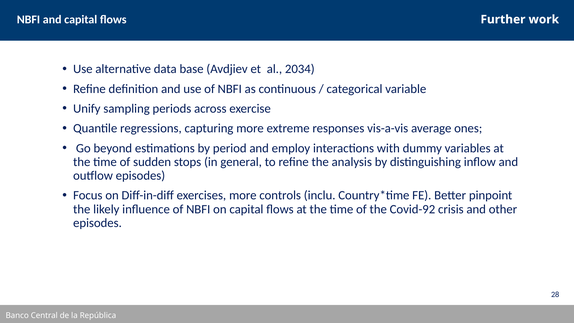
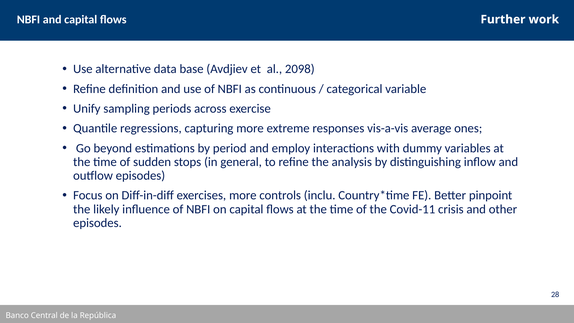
2034: 2034 -> 2098
Covid-92: Covid-92 -> Covid-11
